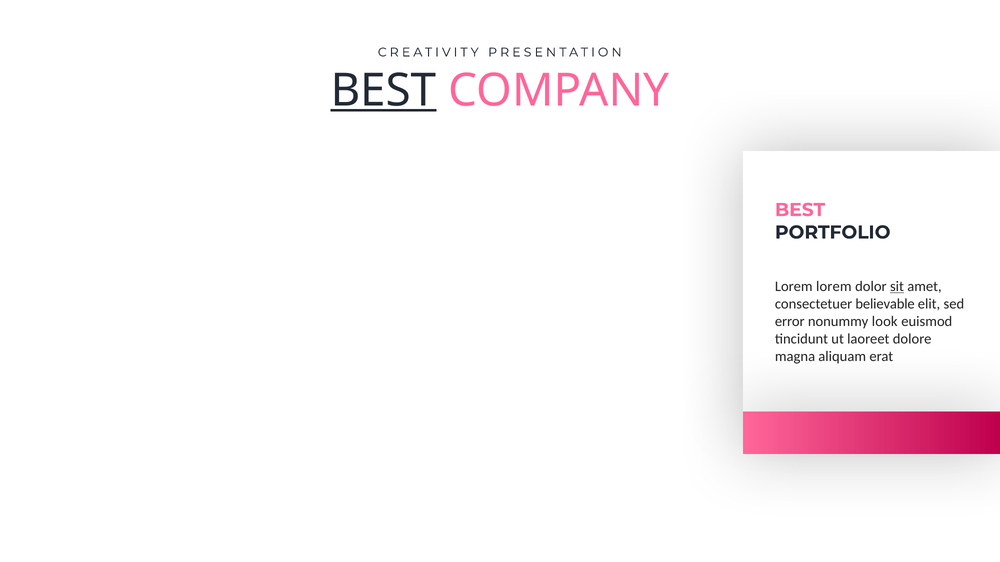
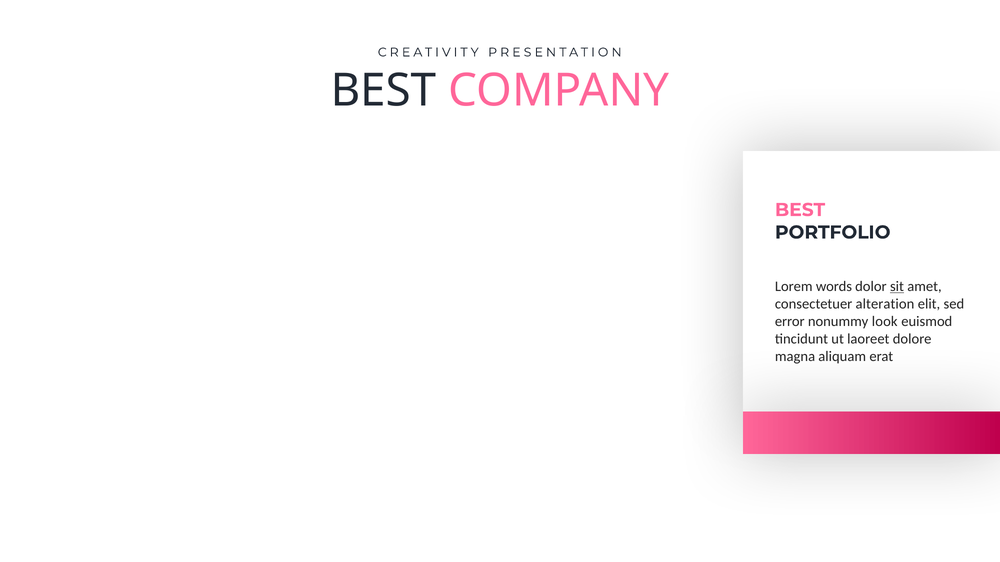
BEST at (384, 91) underline: present -> none
Lorem lorem: lorem -> words
believable: believable -> alteration
